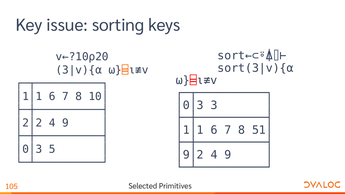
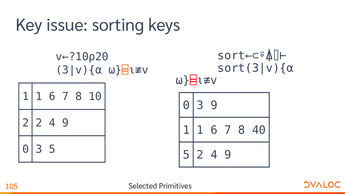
│0│3 3: 3 -> 9
51│: 51│ -> 40│
│9│2: │9│2 -> │5│2
